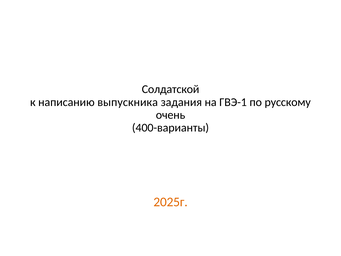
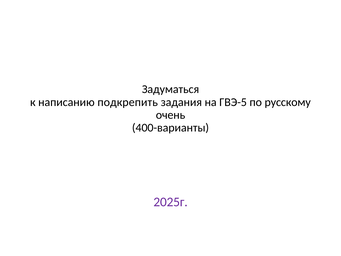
Солдатской: Солдатской -> Задуматься
выпускника: выпускника -> подкрепить
ГВЭ-1: ГВЭ-1 -> ГВЭ-5
2025г colour: orange -> purple
